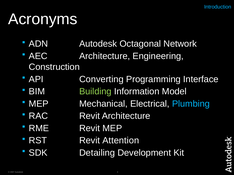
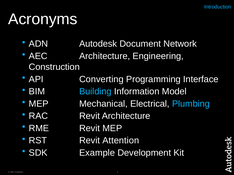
Octagonal: Octagonal -> Document
Building colour: light green -> light blue
Detailing: Detailing -> Example
